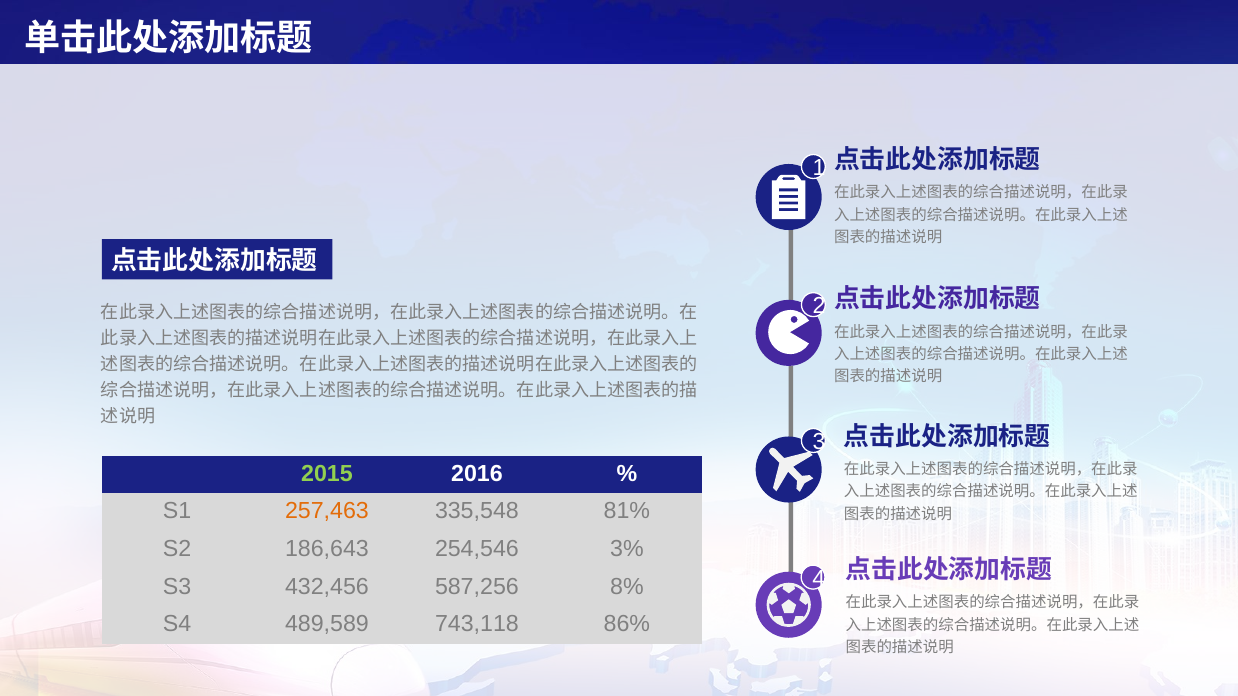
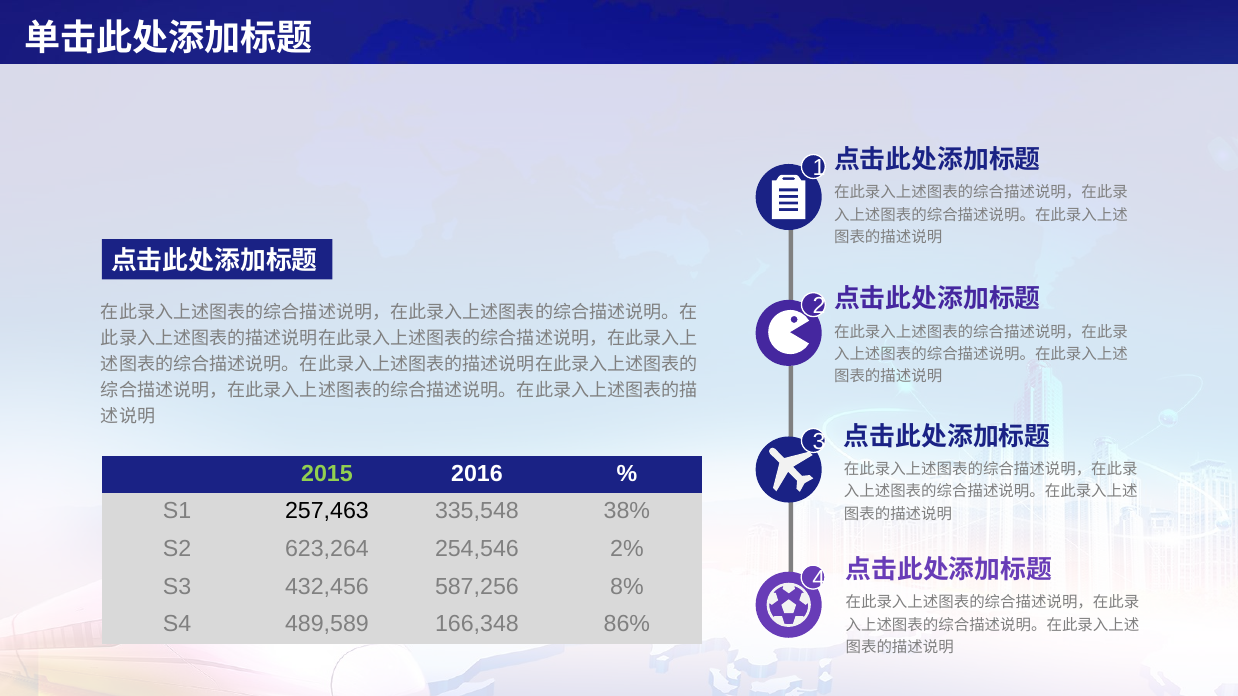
257,463 colour: orange -> black
81%: 81% -> 38%
186,643: 186,643 -> 623,264
3%: 3% -> 2%
743,118: 743,118 -> 166,348
